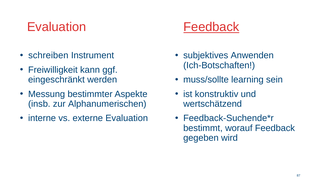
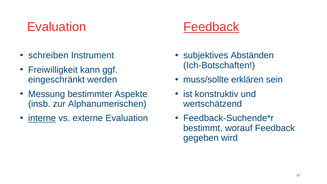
Anwenden: Anwenden -> Abständen
learning: learning -> erklären
interne underline: none -> present
